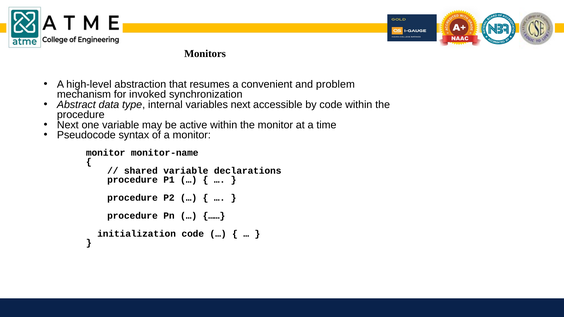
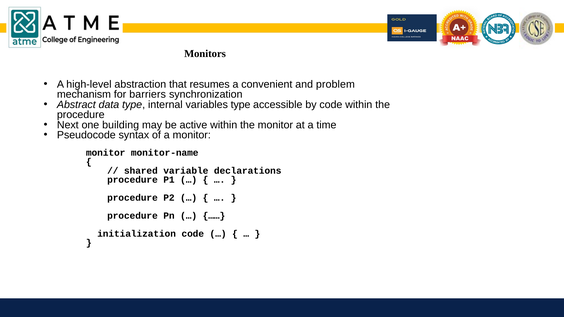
invoked: invoked -> barriers
variables next: next -> type
one variable: variable -> building
